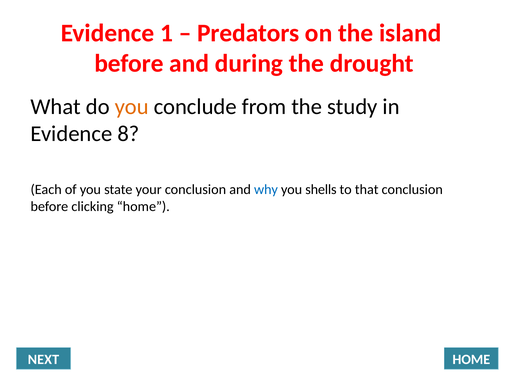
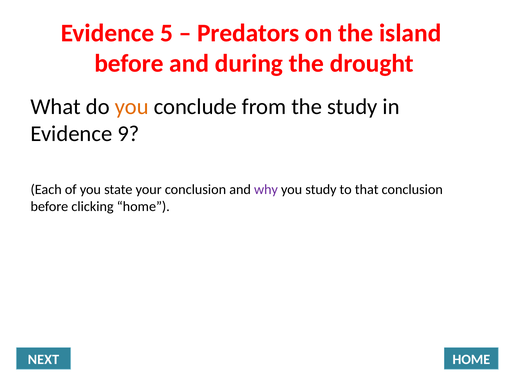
1: 1 -> 5
8: 8 -> 9
why colour: blue -> purple
you shells: shells -> study
